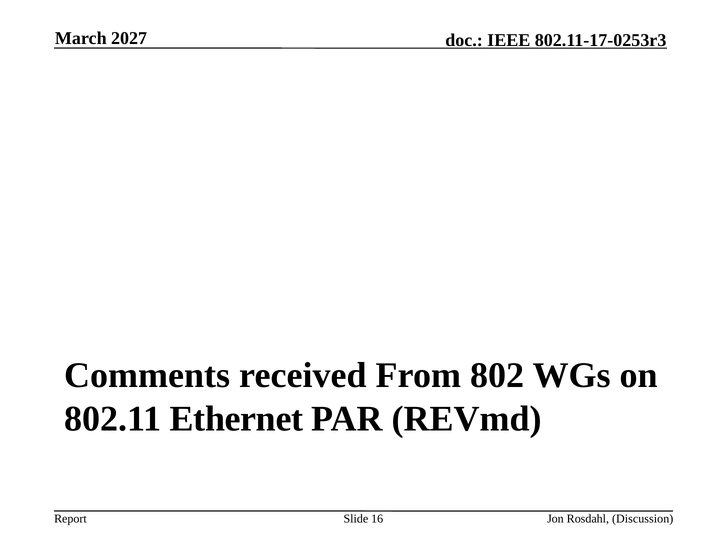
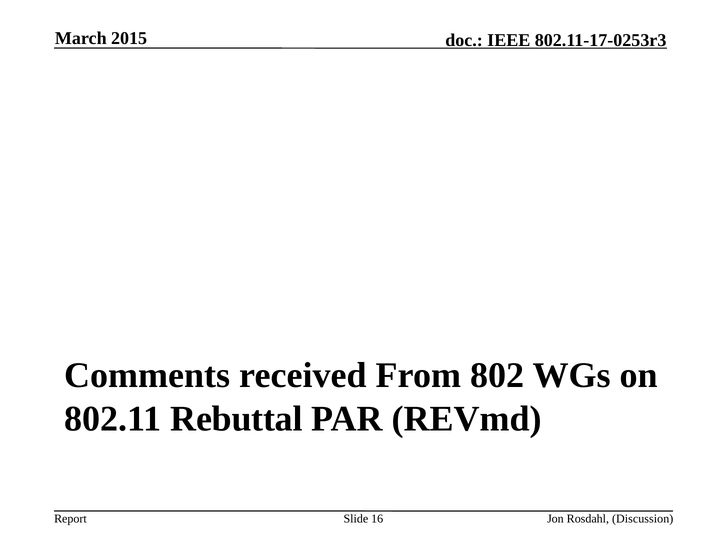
2027: 2027 -> 2015
Ethernet: Ethernet -> Rebuttal
